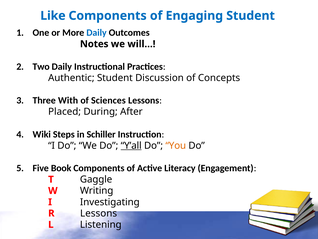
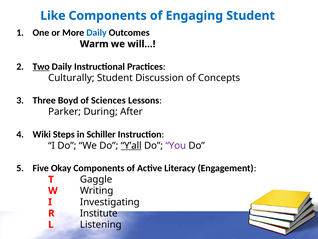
Notes: Notes -> Warm
Two underline: none -> present
Authentic: Authentic -> Culturally
With: With -> Boyd
Placed: Placed -> Parker
You colour: orange -> purple
Book: Book -> Okay
R Lessons: Lessons -> Institute
